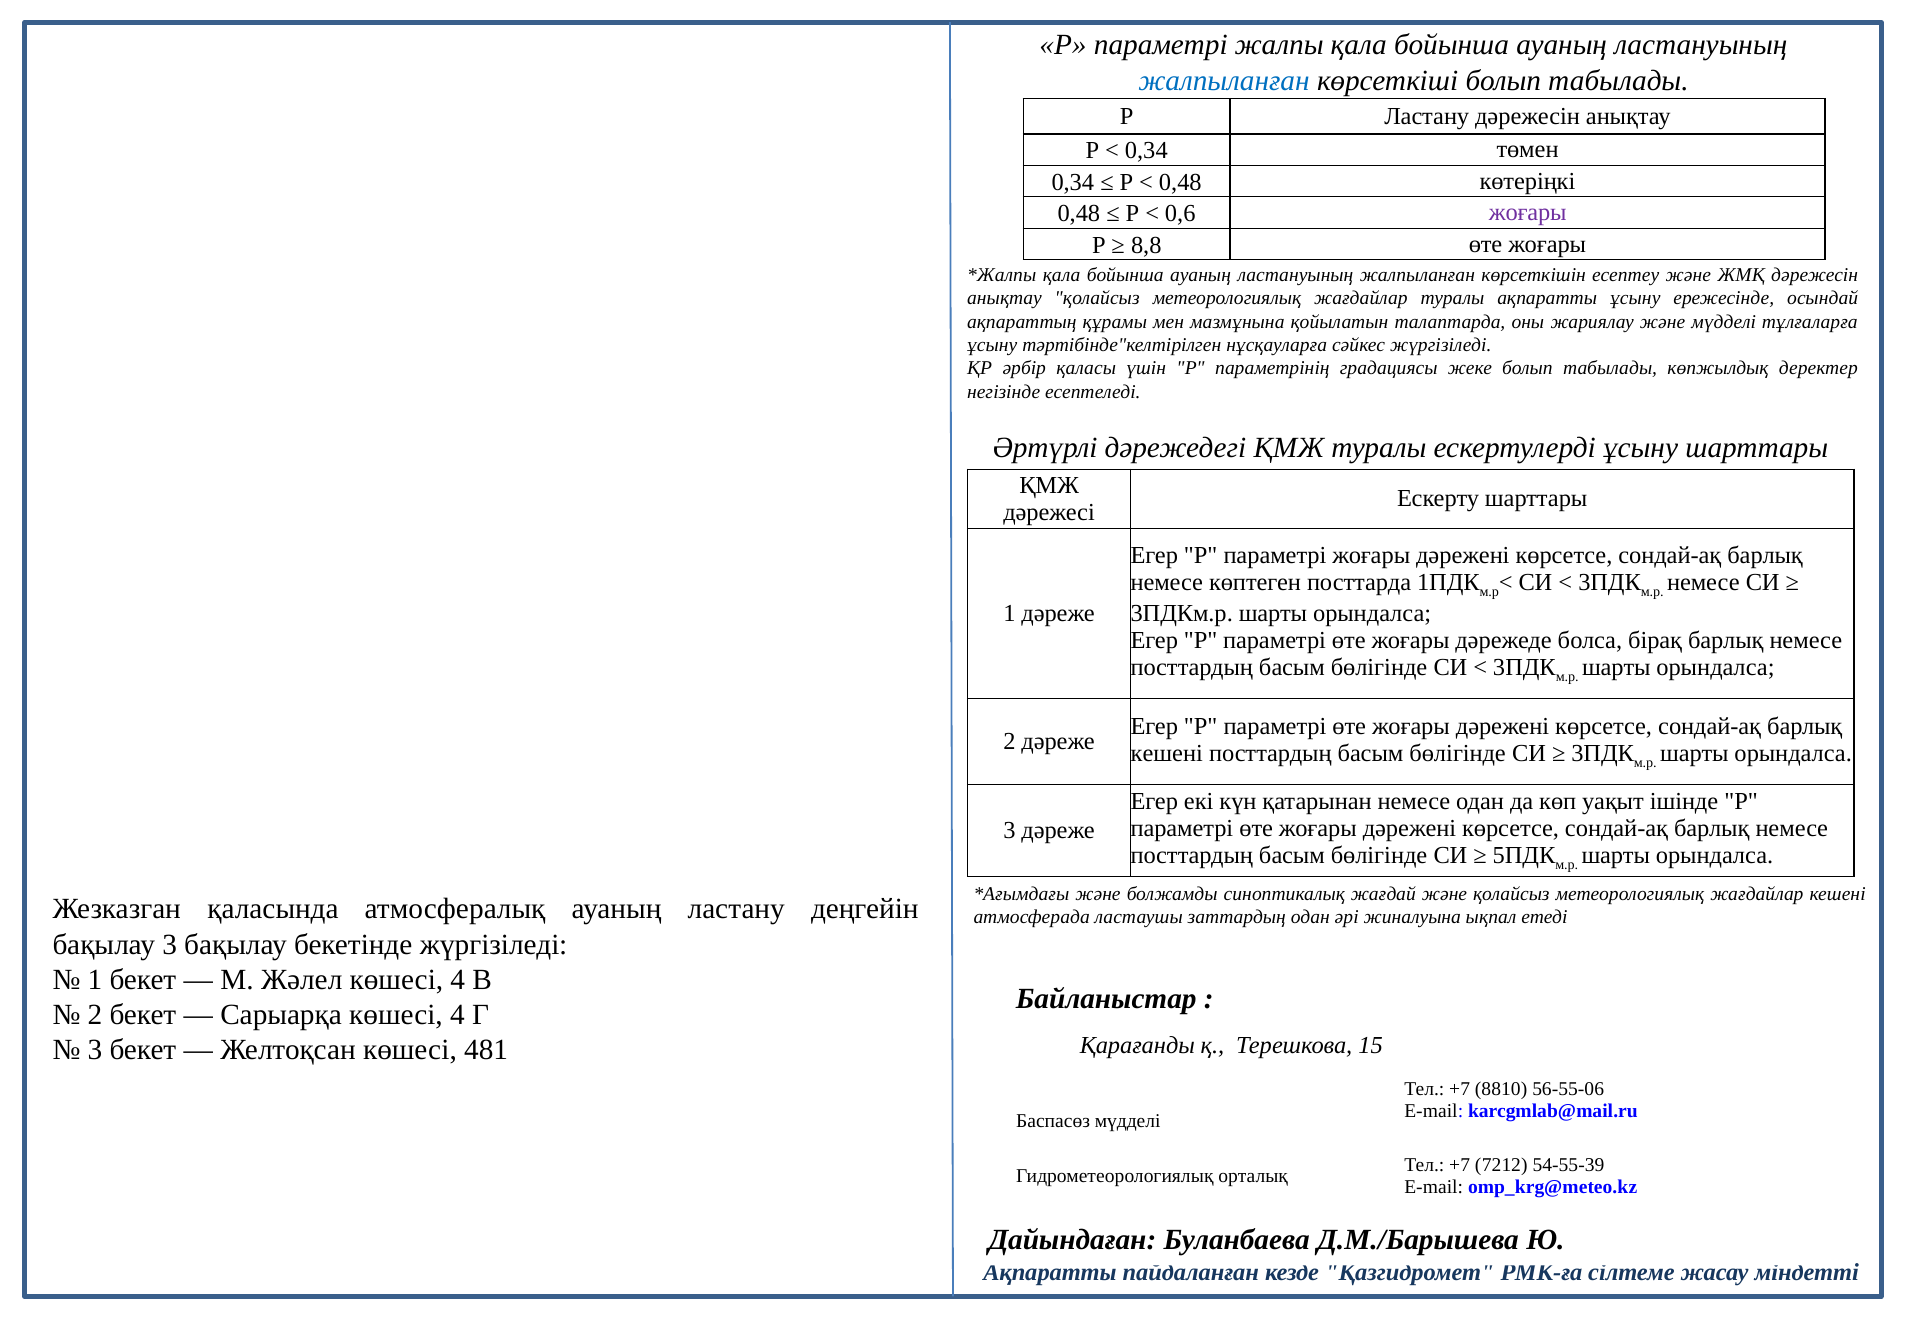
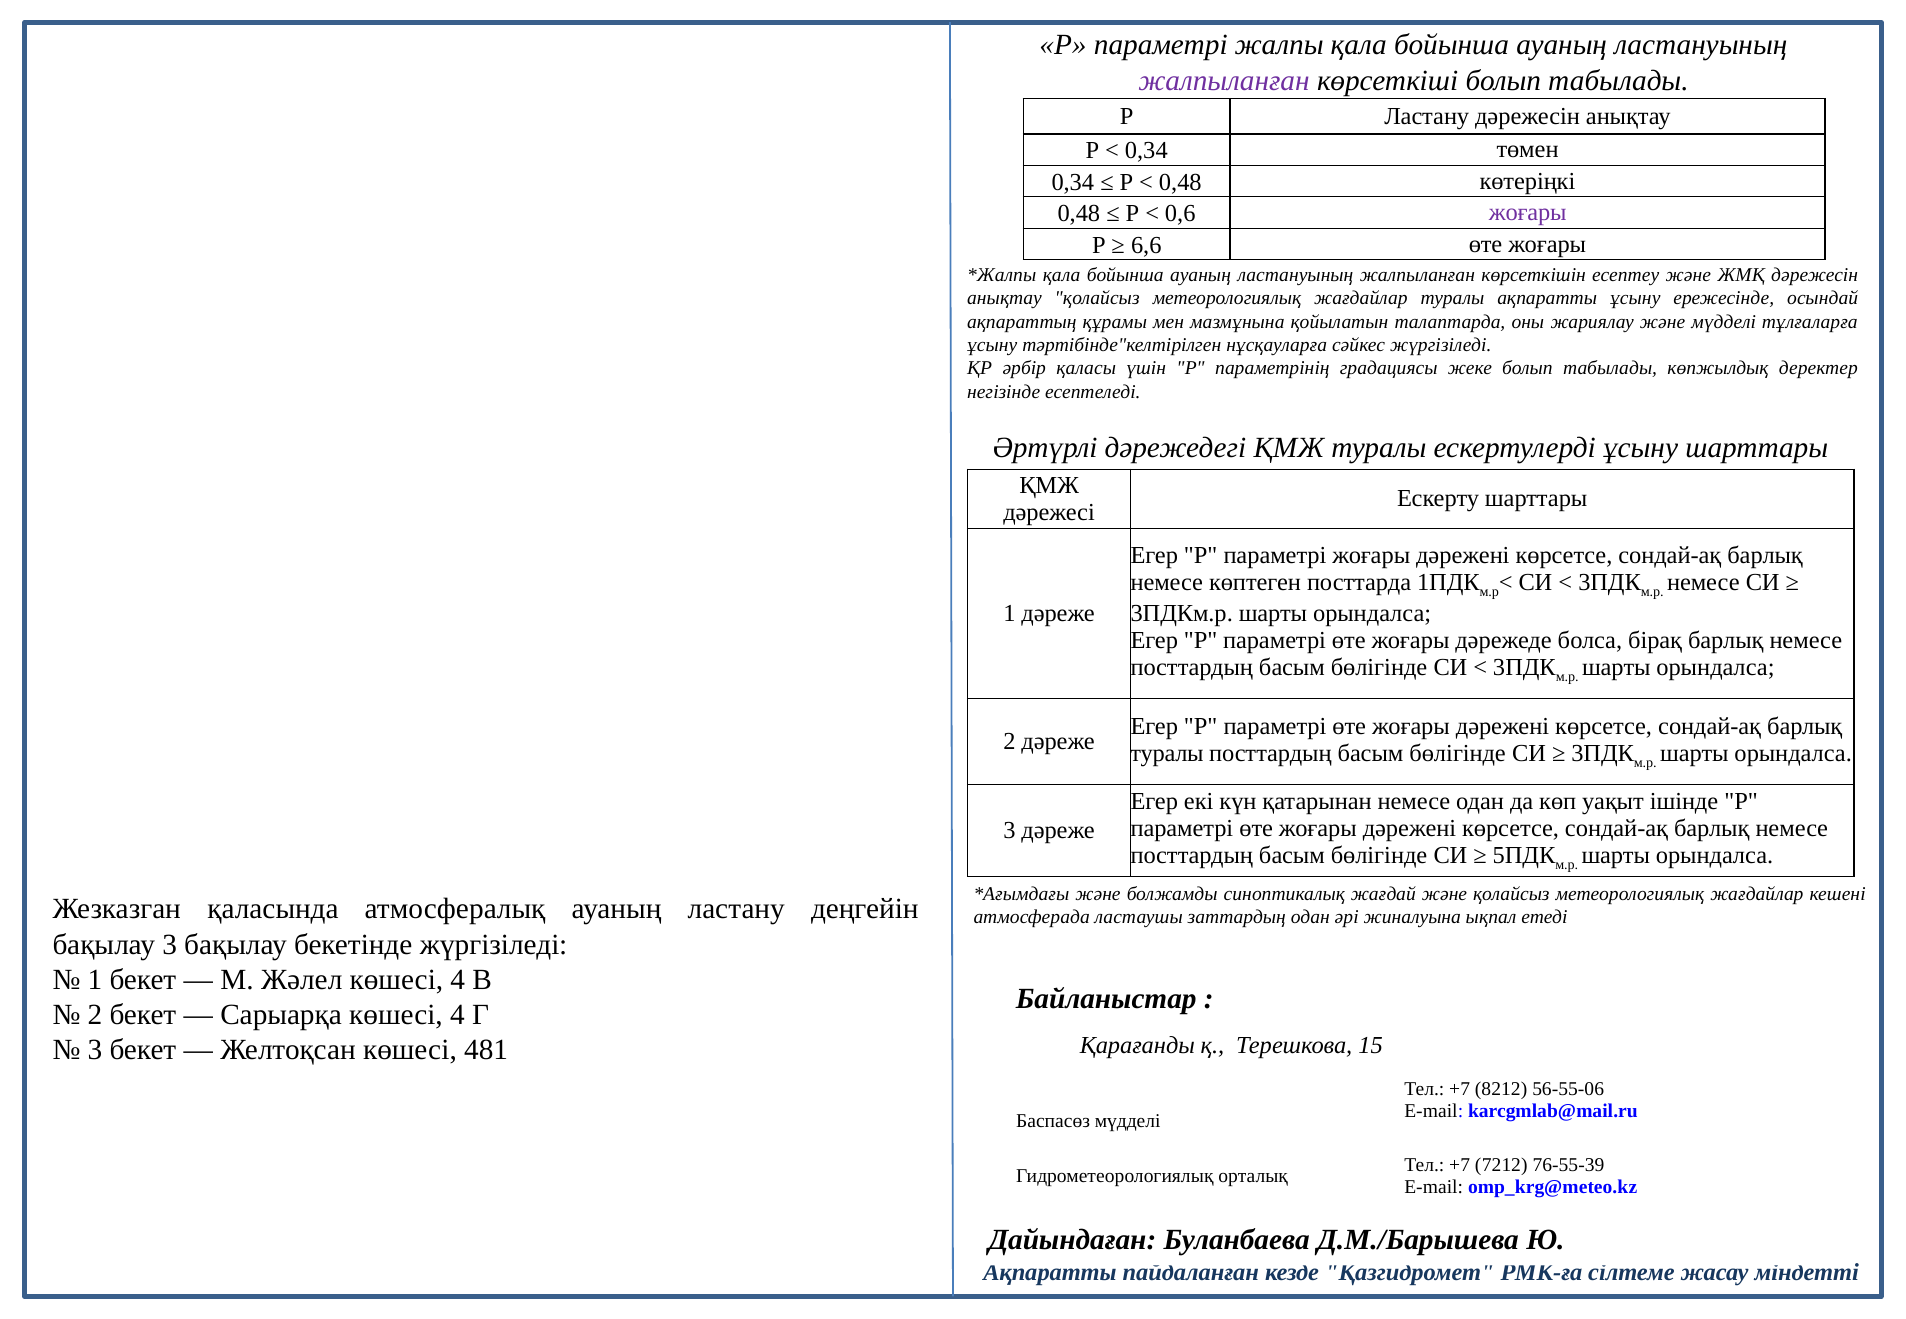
жалпыланған at (1224, 80) colour: blue -> purple
8,8: 8,8 -> 6,6
кешені at (1167, 753): кешені -> туралы
8810: 8810 -> 8212
54-55-39: 54-55-39 -> 76-55-39
